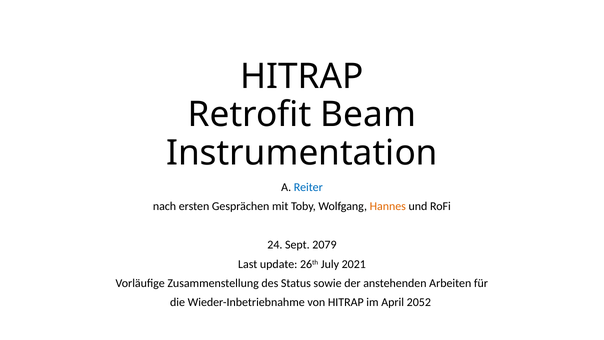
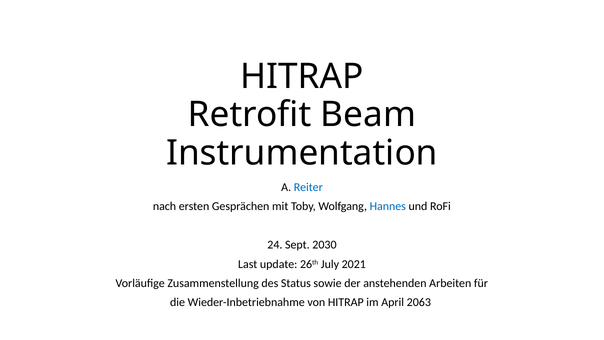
Hannes colour: orange -> blue
2079: 2079 -> 2030
2052: 2052 -> 2063
